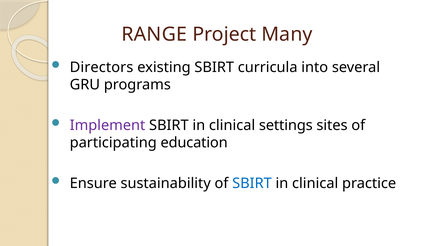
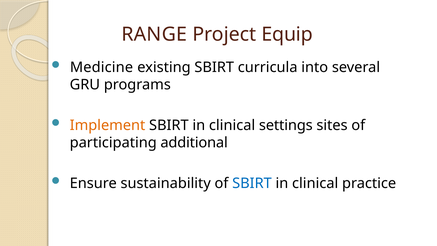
Many: Many -> Equip
Directors: Directors -> Medicine
Implement colour: purple -> orange
education: education -> additional
